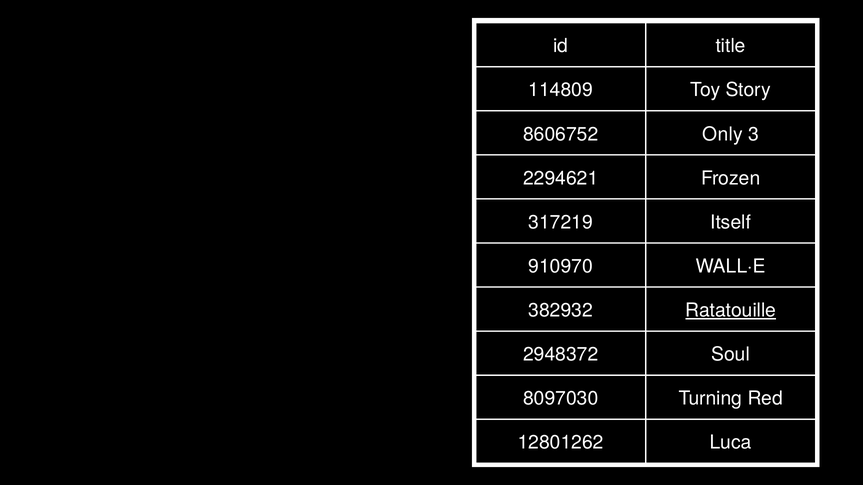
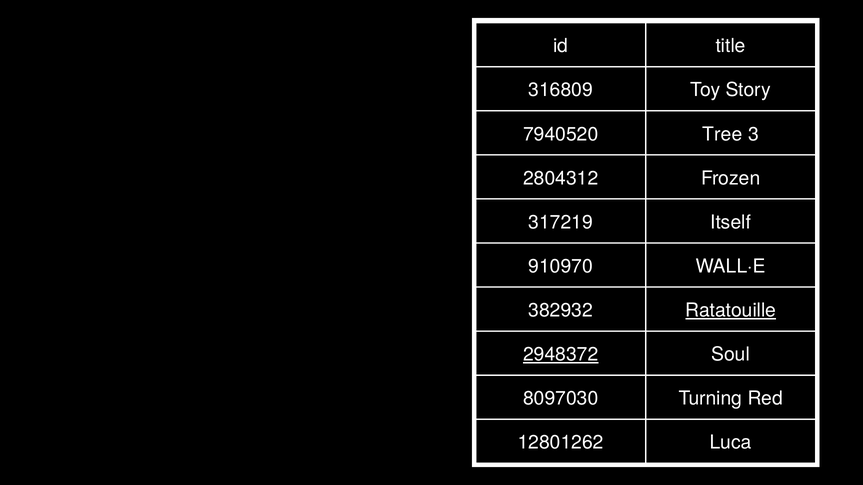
114809: 114809 -> 316809
8606752: 8606752 -> 7940520
Only: Only -> Tree
2294621: 2294621 -> 2804312
2948372 underline: none -> present
